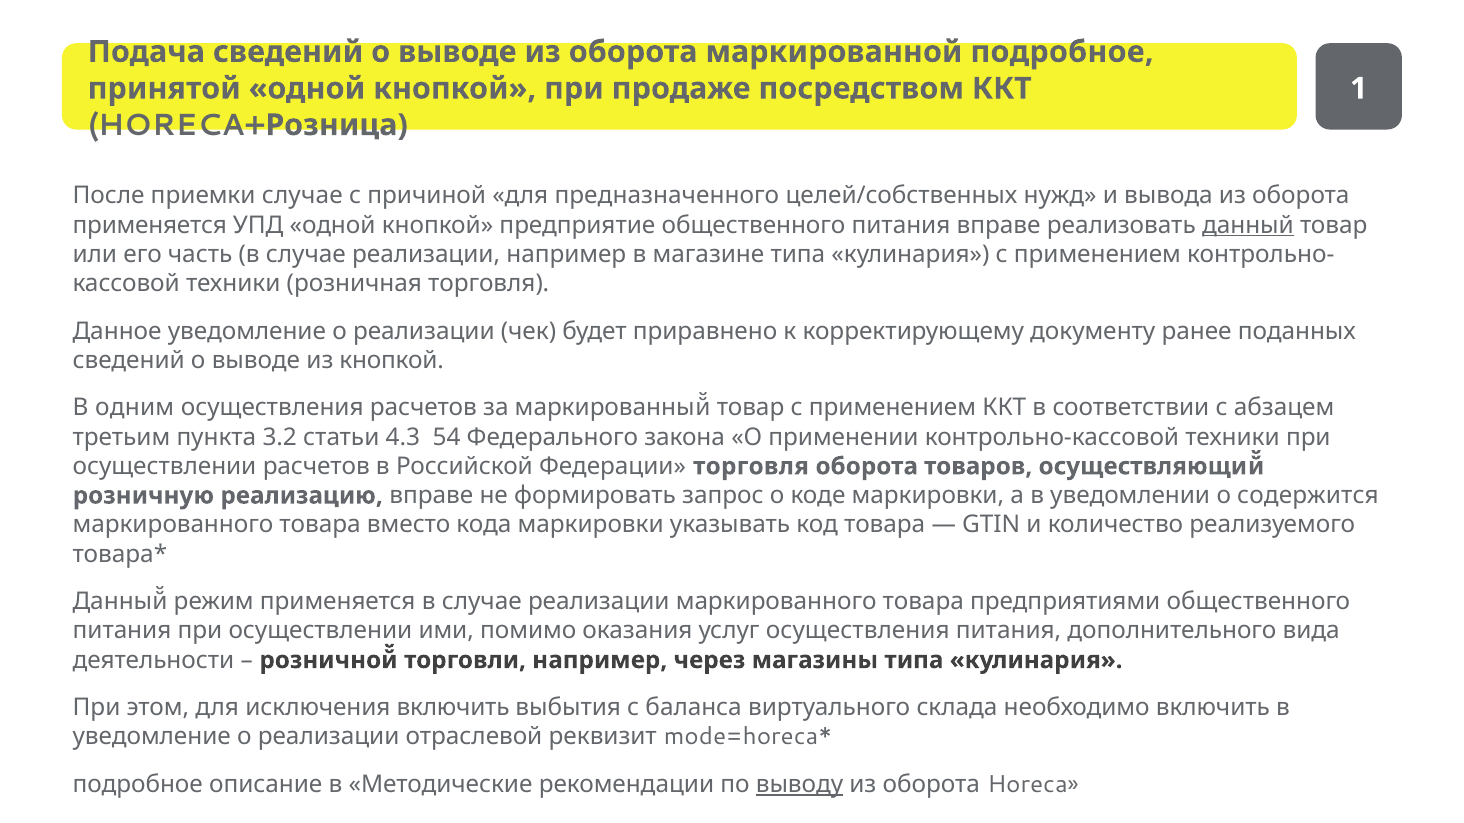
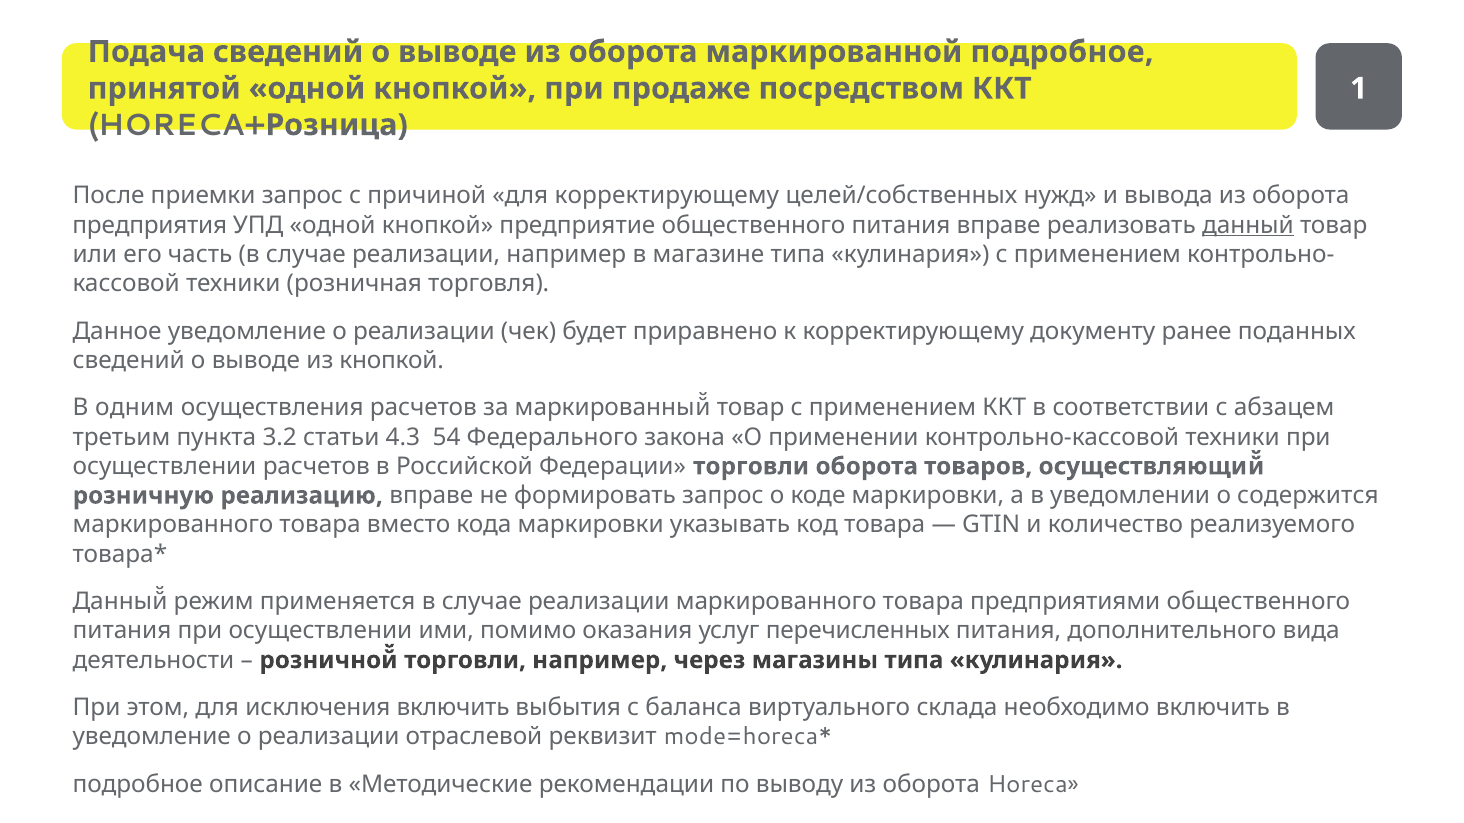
приемки случае: случае -> запрос
для предназначенного: предназначенного -> корректирующему
применяется at (150, 225): применяется -> предприятия
Федерации торговля: торговля -> торговли
услуг осуществления: осуществления -> перечисленных
выводу underline: present -> none
